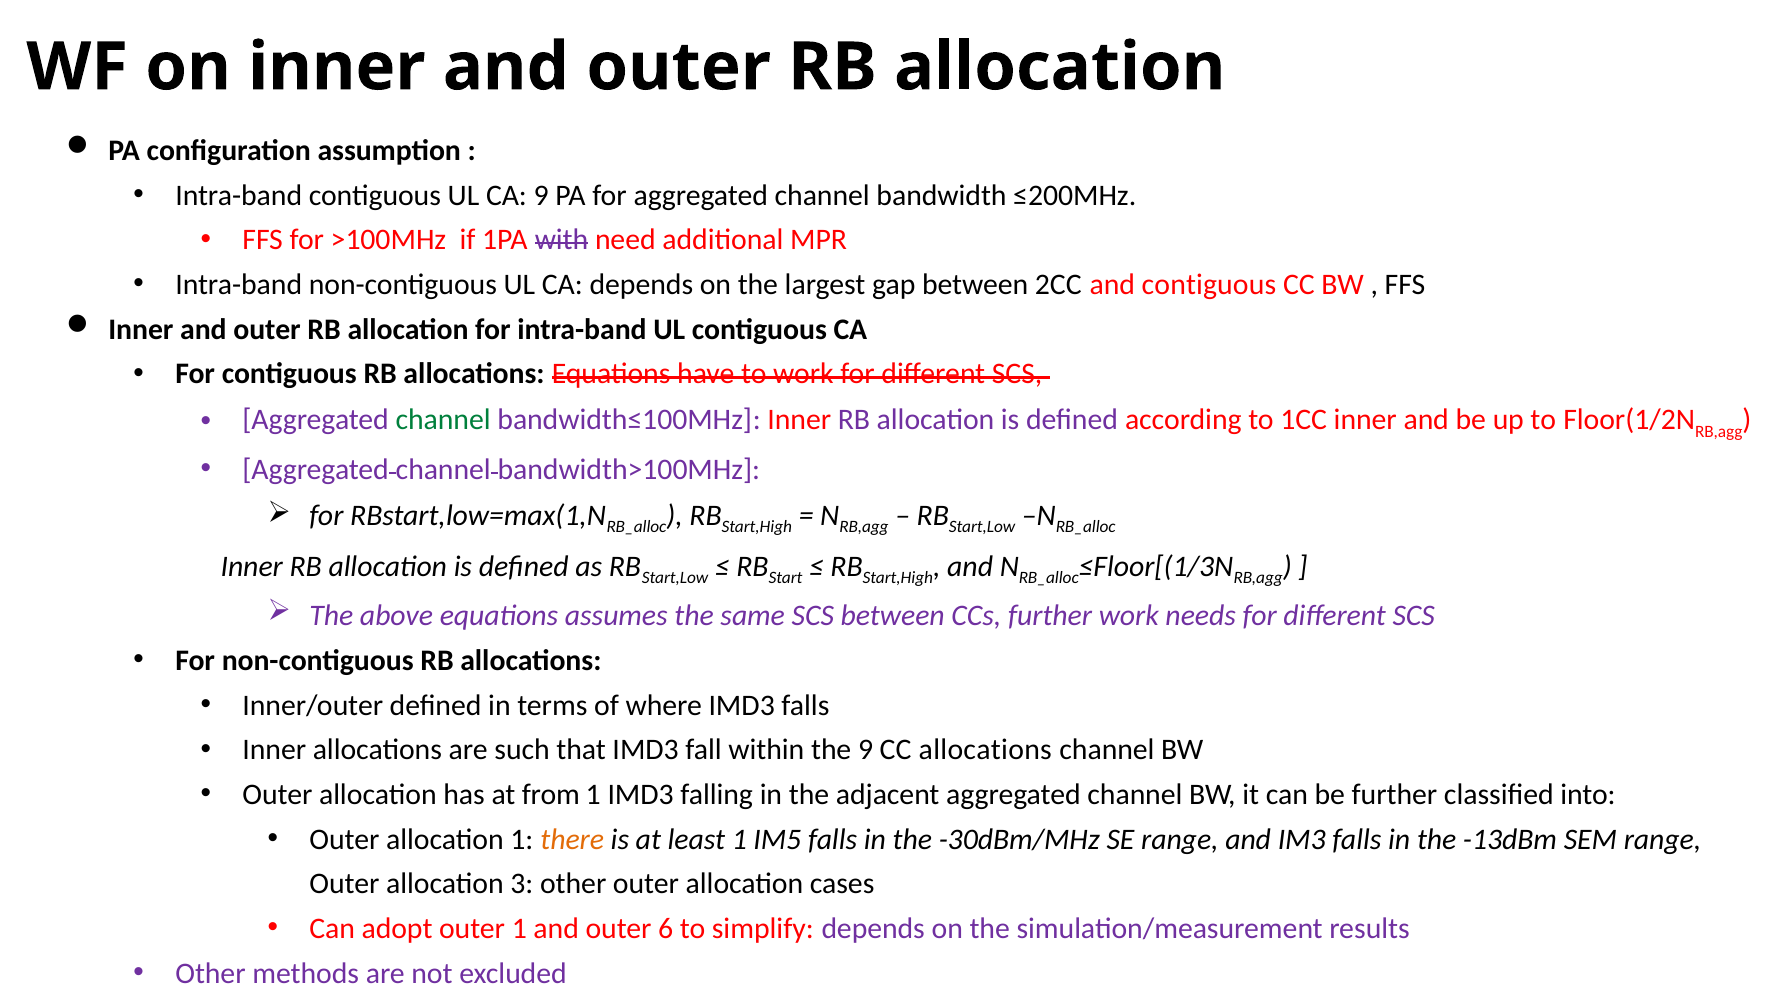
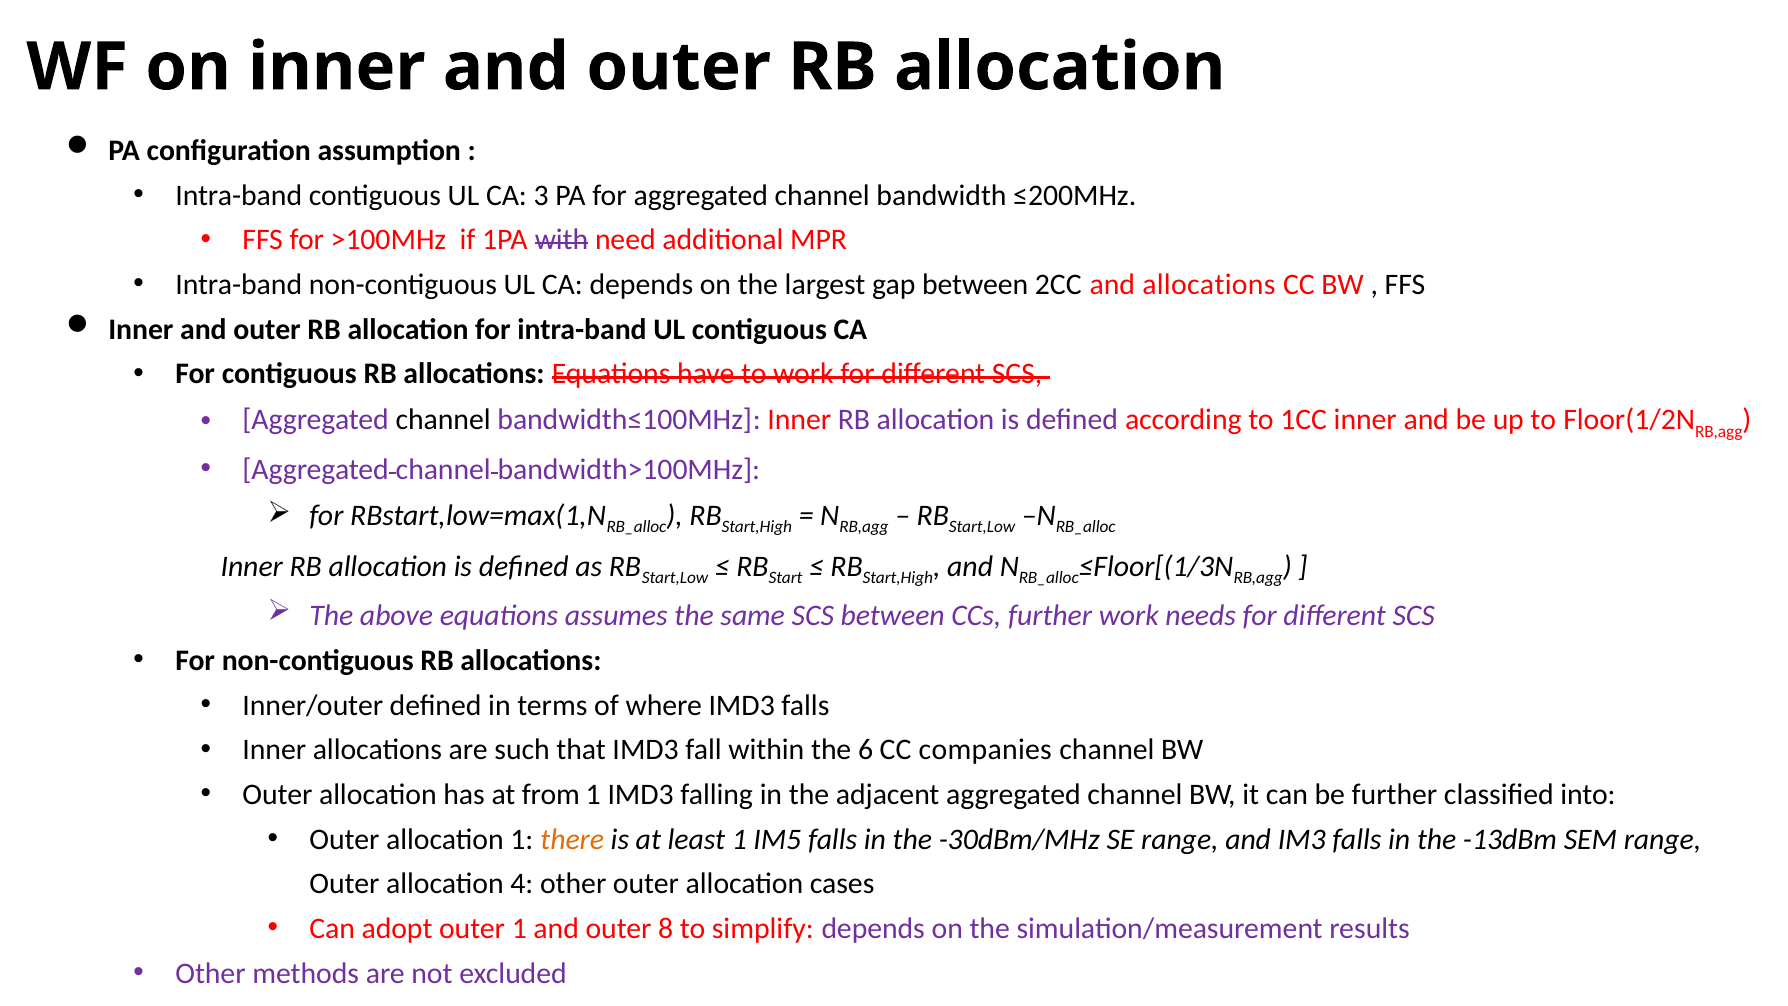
CA 9: 9 -> 3
and contiguous: contiguous -> allocations
channel at (443, 420) colour: green -> black
the 9: 9 -> 6
CC allocations: allocations -> companies
3: 3 -> 4
6: 6 -> 8
